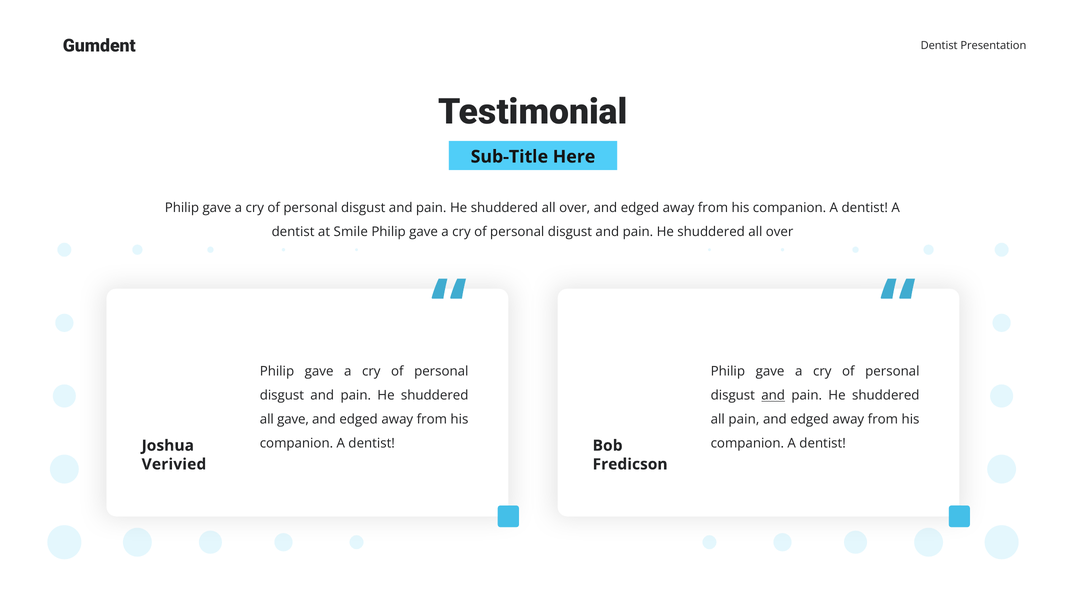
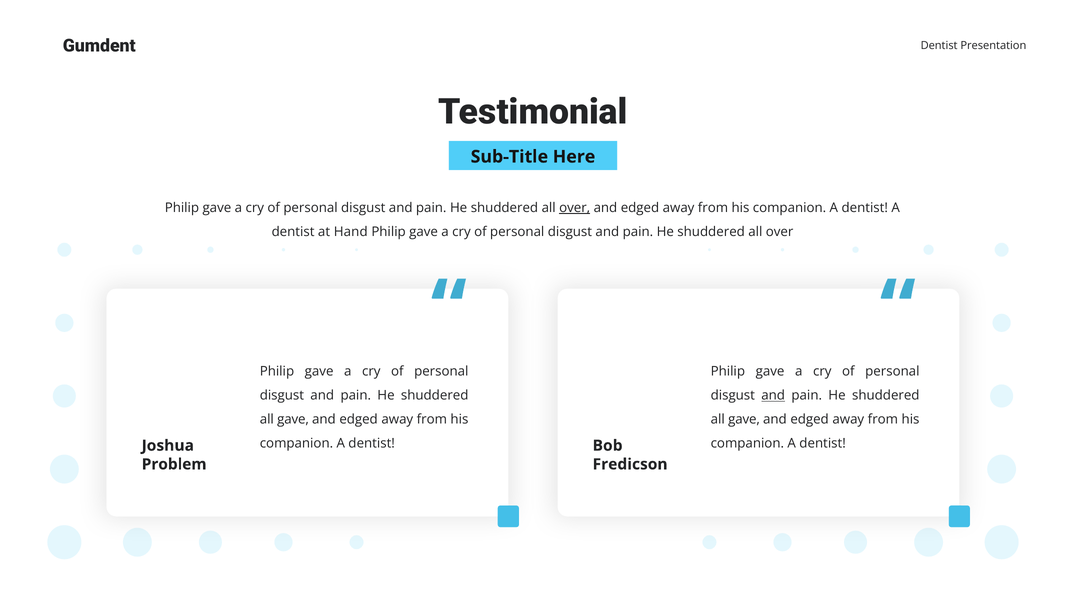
over at (575, 208) underline: none -> present
Smile: Smile -> Hand
pain at (744, 419): pain -> gave
Verivied: Verivied -> Problem
